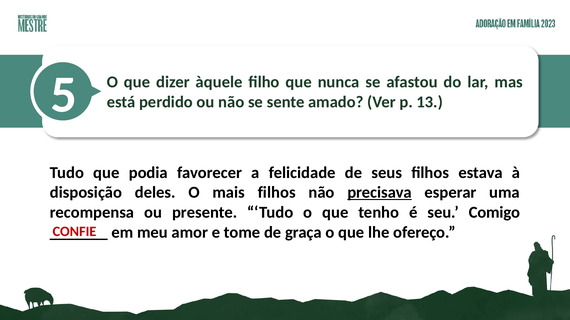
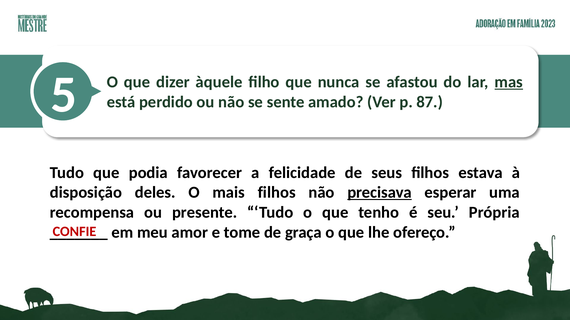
mas underline: none -> present
13: 13 -> 87
Comigo: Comigo -> Própria
